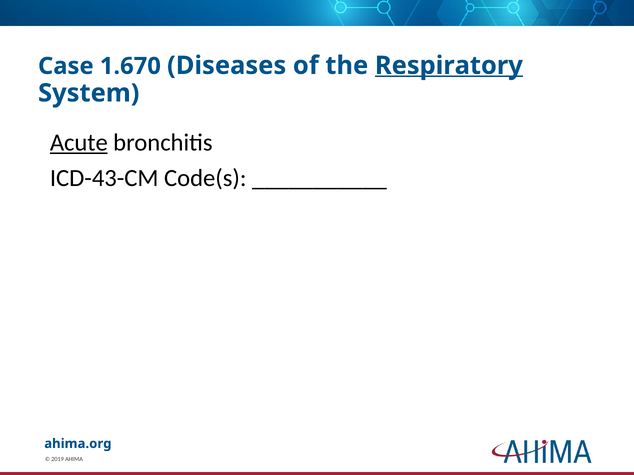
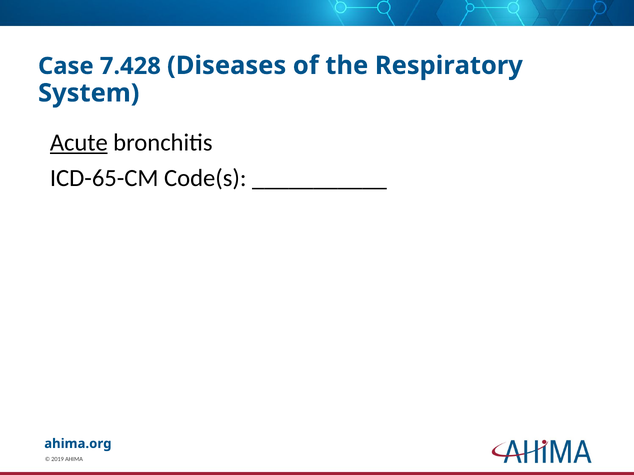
1.670: 1.670 -> 7.428
Respiratory underline: present -> none
ICD-43-CM: ICD-43-CM -> ICD-65-CM
